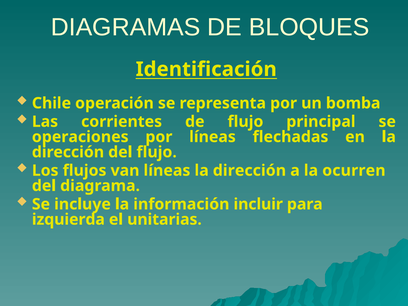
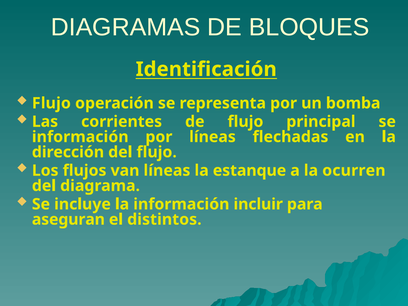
Chile at (51, 103): Chile -> Flujo
operaciones at (80, 137): operaciones -> información
dirección at (249, 171): dirección -> estanque
izquierda: izquierda -> aseguran
unitarias: unitarias -> distintos
